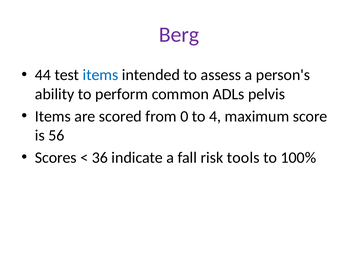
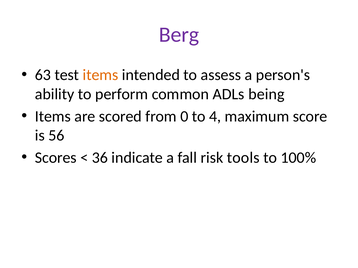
44: 44 -> 63
items at (101, 75) colour: blue -> orange
pelvis: pelvis -> being
